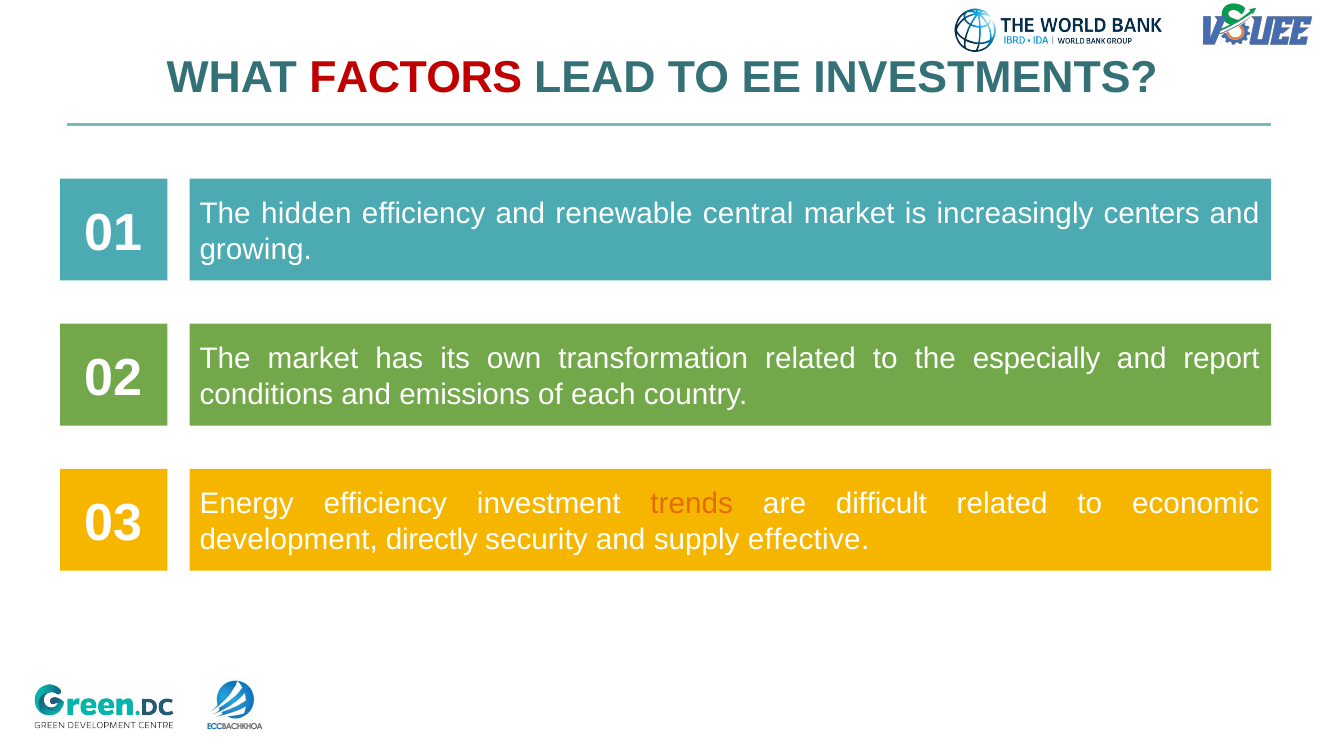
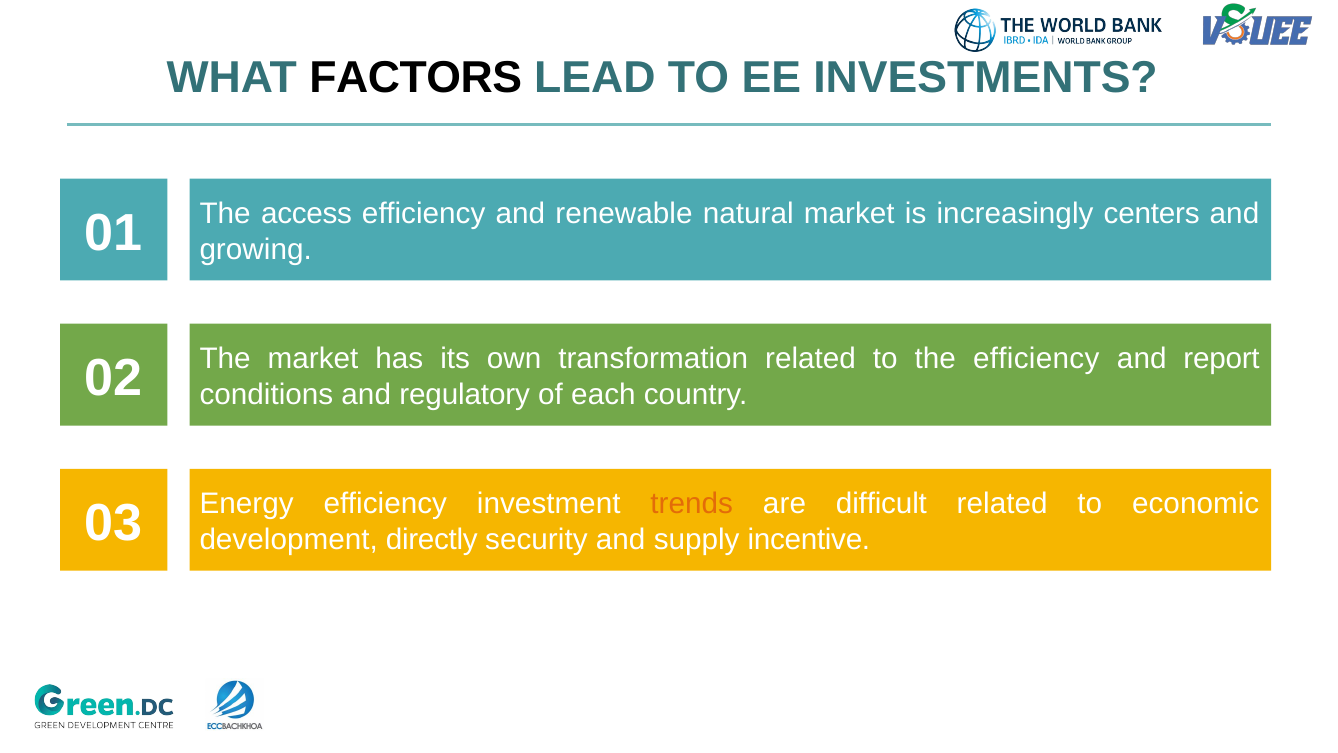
FACTORS colour: red -> black
hidden: hidden -> access
central: central -> natural
the especially: especially -> efficiency
emissions: emissions -> regulatory
effective: effective -> incentive
